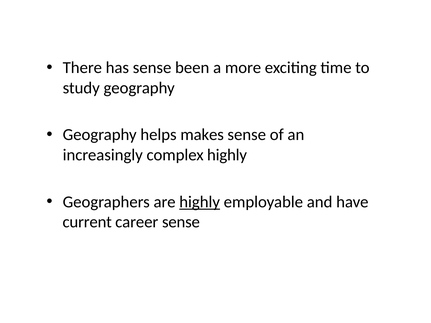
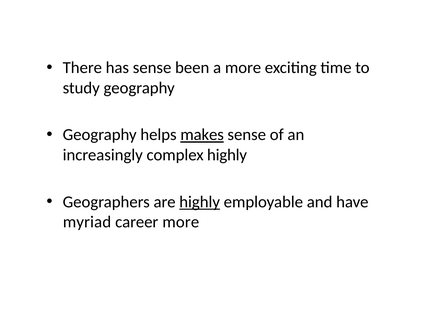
makes underline: none -> present
current: current -> myriad
career sense: sense -> more
